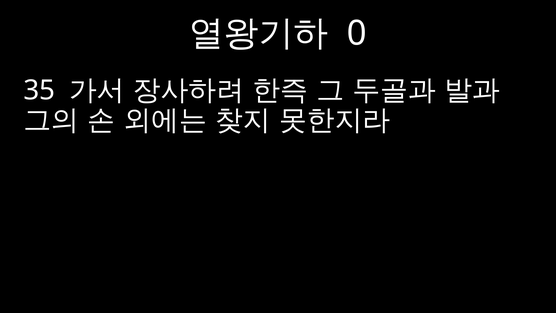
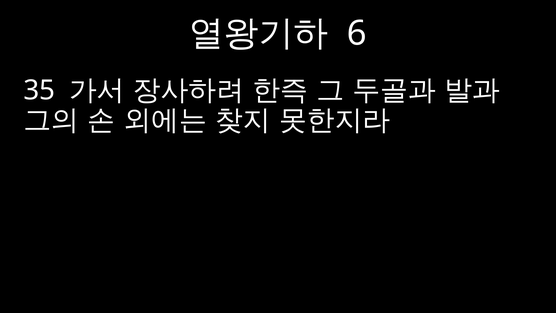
0: 0 -> 6
